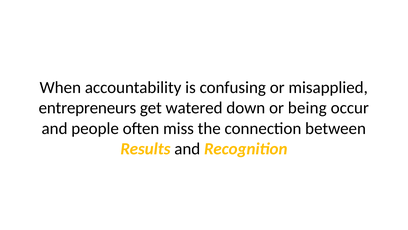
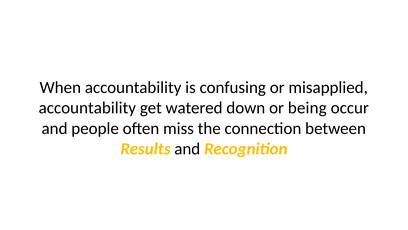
entrepreneurs at (87, 108): entrepreneurs -> accountability
